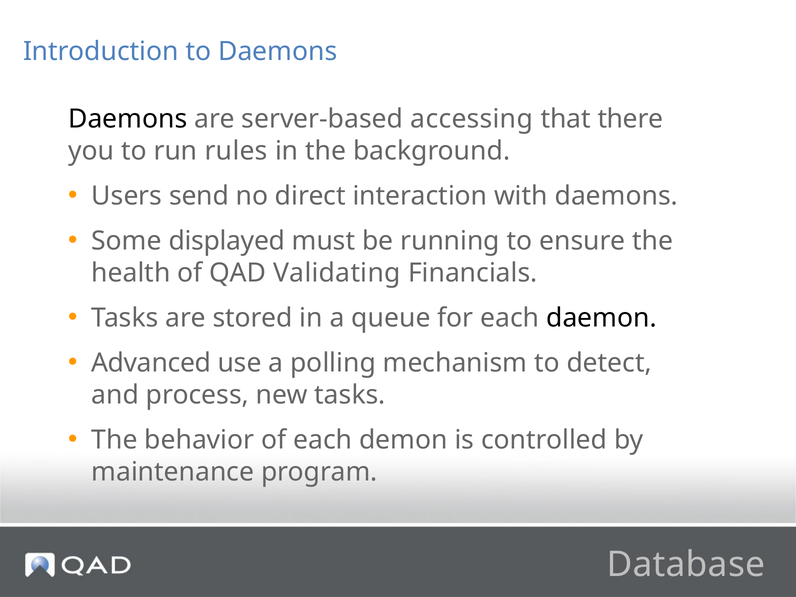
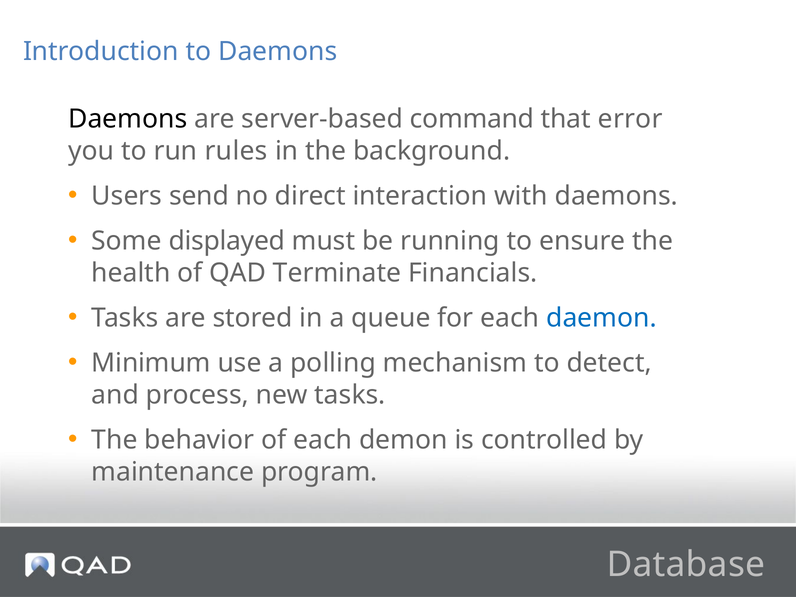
accessing: accessing -> command
there: there -> error
Validating: Validating -> Terminate
daemon colour: black -> blue
Advanced: Advanced -> Minimum
